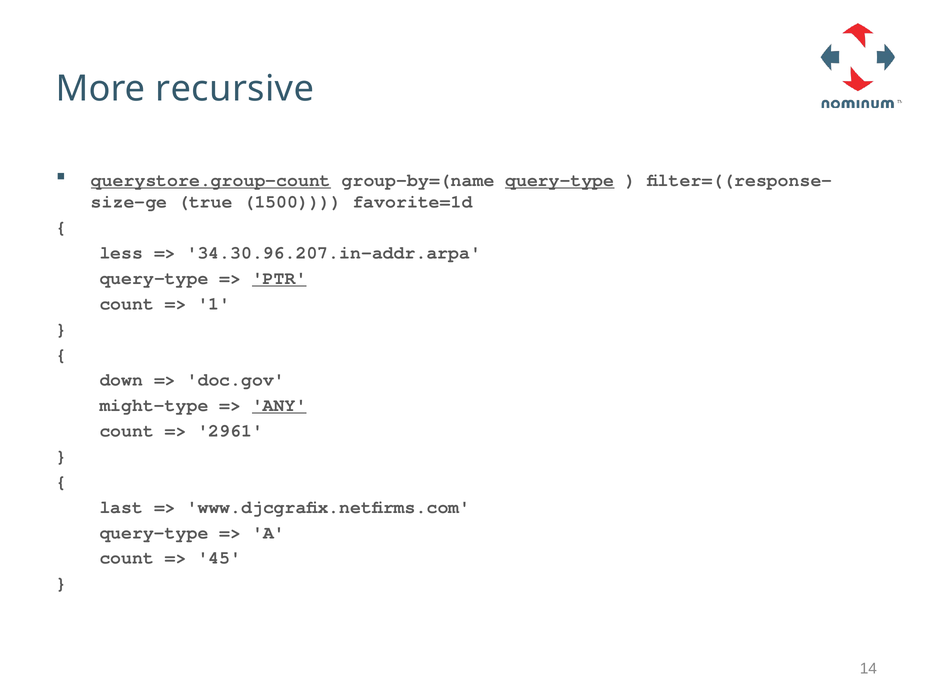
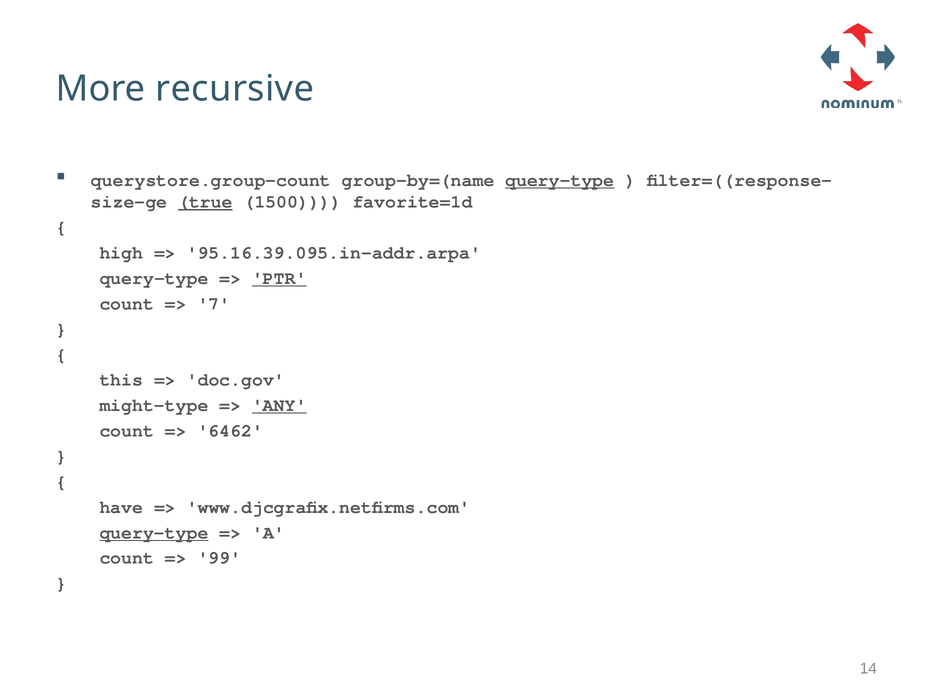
querystore.group-count underline: present -> none
true underline: none -> present
less: less -> high
34.30.96.207.in-addr.arpa: 34.30.96.207.in-addr.arpa -> 95.16.39.095.in-addr.arpa
1: 1 -> 7
down: down -> this
2961: 2961 -> 6462
last: last -> have
query-type at (154, 532) underline: none -> present
45: 45 -> 99
